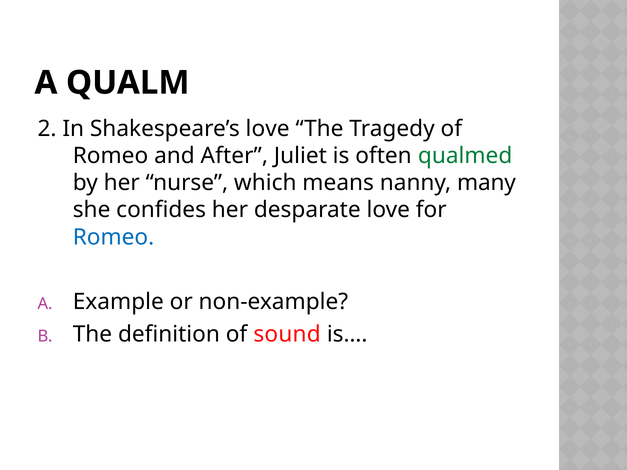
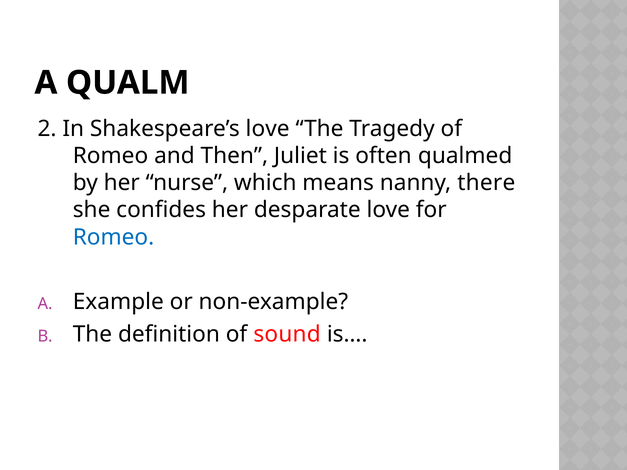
After: After -> Then
qualmed colour: green -> black
many: many -> there
